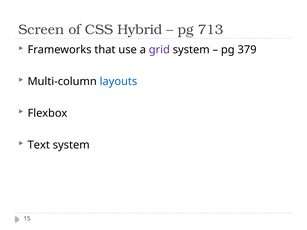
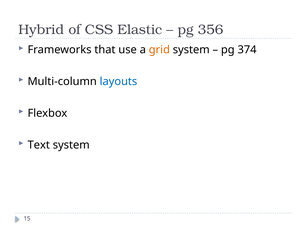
Screen: Screen -> Hybrid
Hybrid: Hybrid -> Elastic
713: 713 -> 356
grid colour: purple -> orange
379: 379 -> 374
